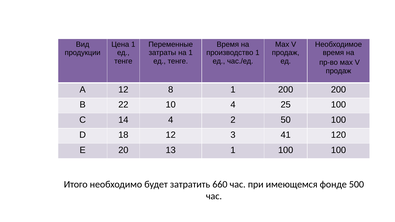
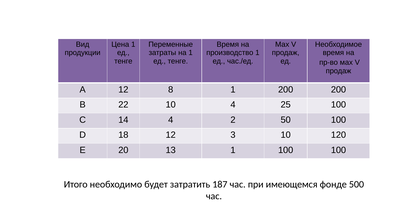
3 41: 41 -> 10
660: 660 -> 187
